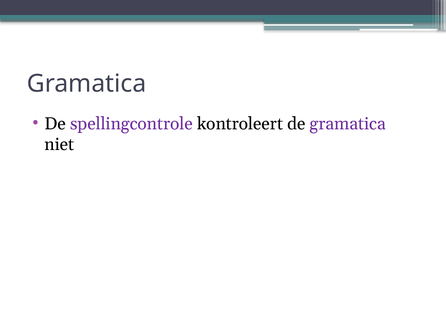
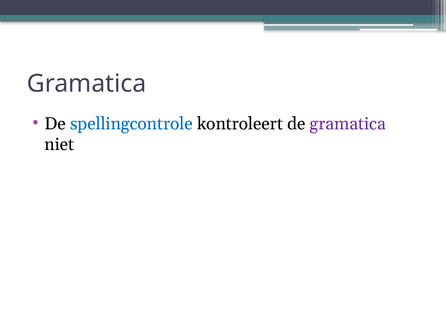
spellingcontrole colour: purple -> blue
